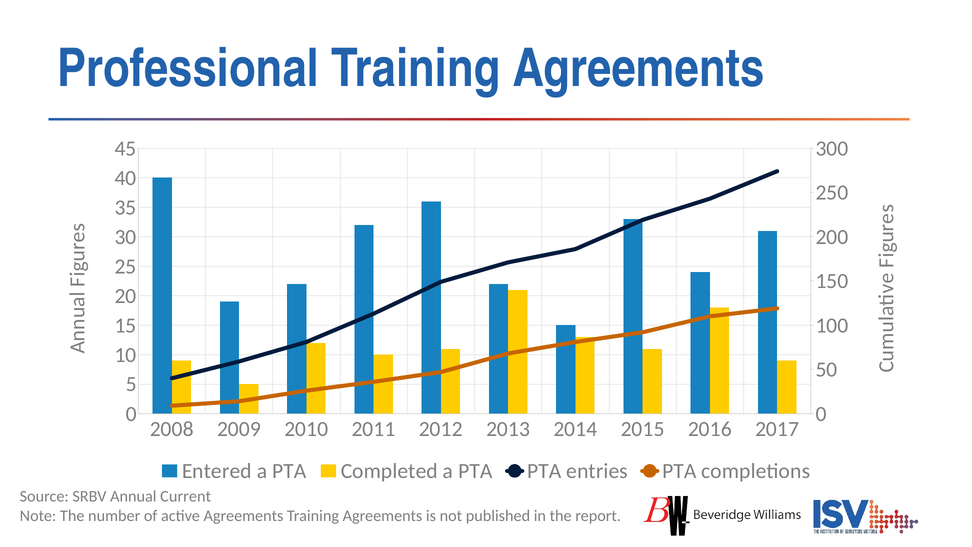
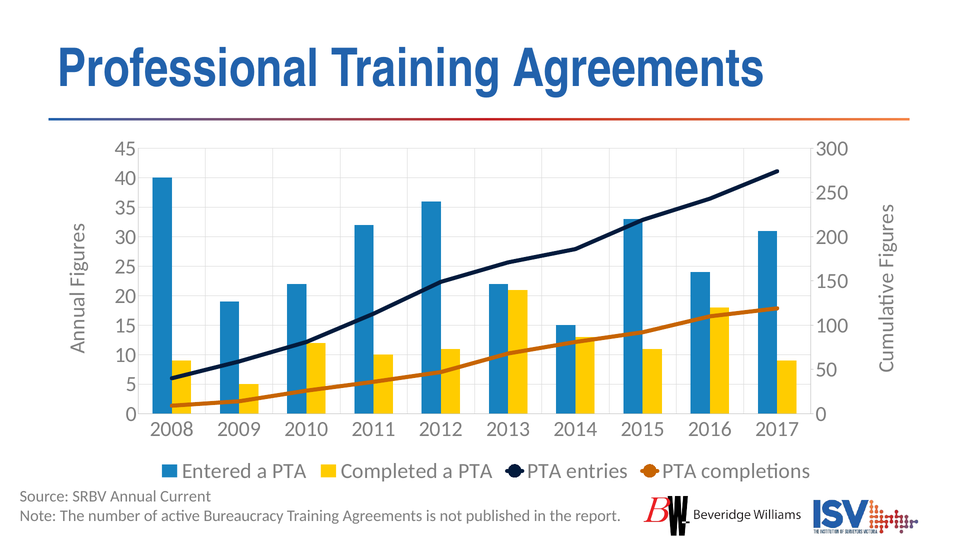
active Agreements: Agreements -> Bureaucracy
